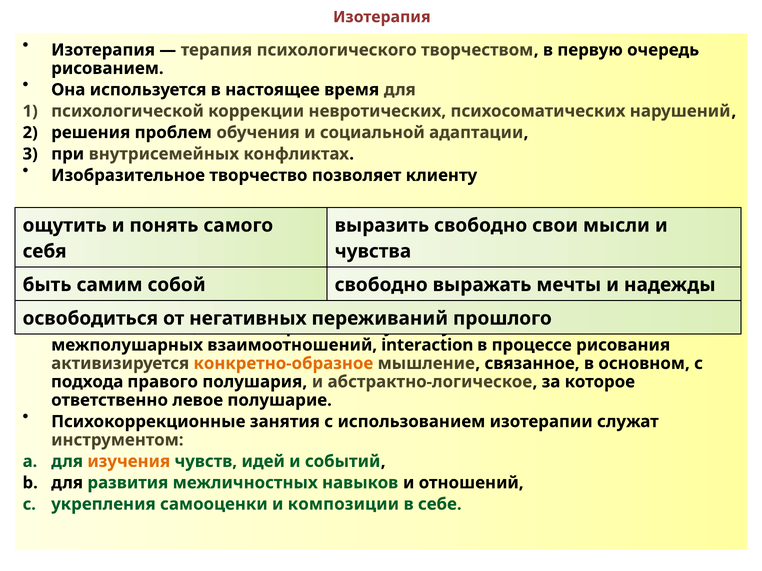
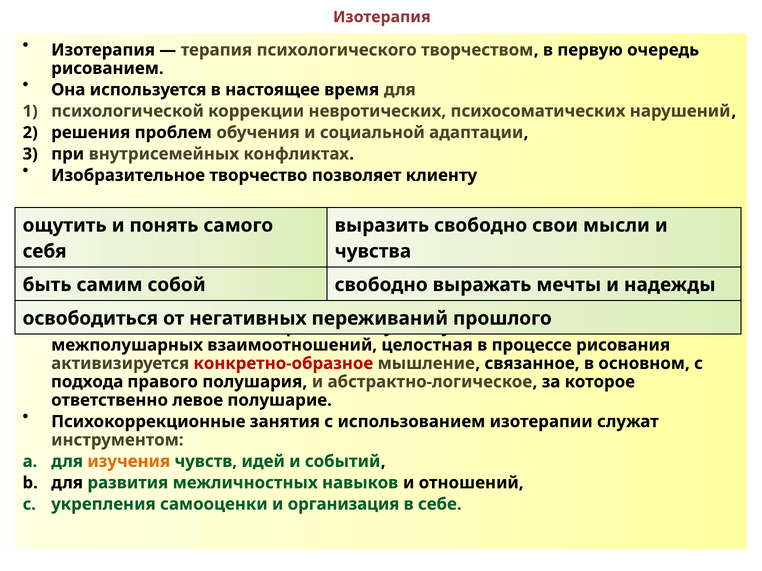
interaction: interaction -> целостная
конкретно-образное colour: orange -> red
композиции: композиции -> организация
